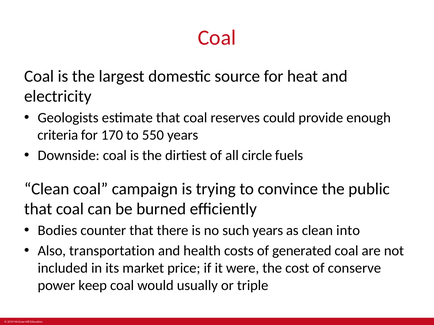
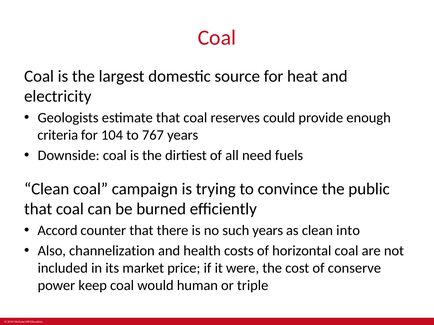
170: 170 -> 104
550: 550 -> 767
circle: circle -> need
Bodies: Bodies -> Accord
transportation: transportation -> channelization
generated: generated -> horizontal
usually: usually -> human
